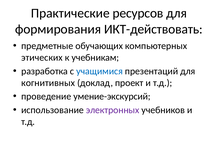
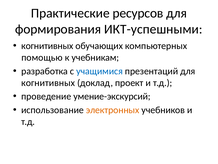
ИКТ-действовать: ИКТ-действовать -> ИКТ-успешными
предметные at (47, 46): предметные -> когнитивных
этических: этических -> помощью
электронных colour: purple -> orange
